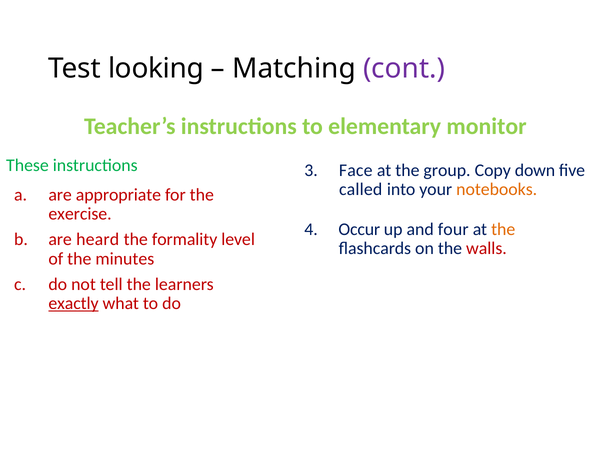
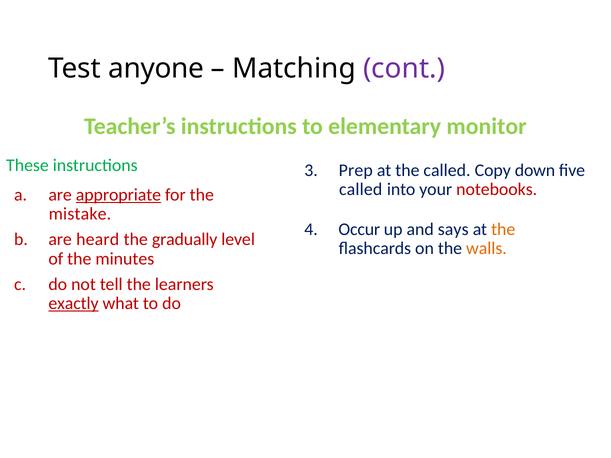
looking: looking -> anyone
Face: Face -> Prep
the group: group -> called
notebooks colour: orange -> red
appropriate underline: none -> present
exercise: exercise -> mistake
four: four -> says
formality: formality -> gradually
walls colour: red -> orange
